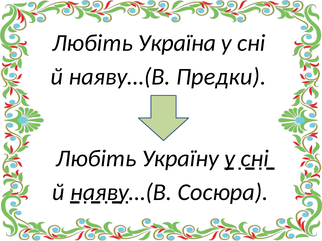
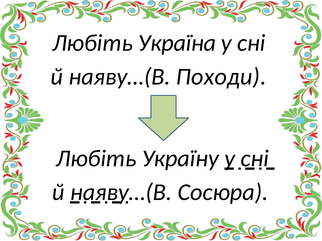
Предки: Предки -> Походи
